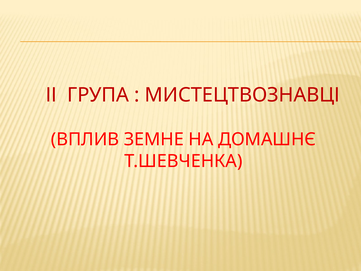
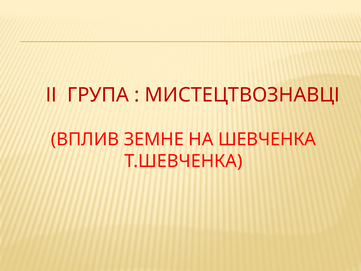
ДОМАШНЄ: ДОМАШНЄ -> ШЕВЧЕНКА
